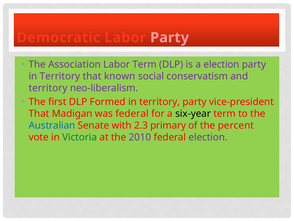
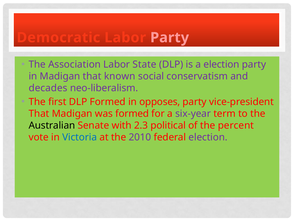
Labor Term: Term -> State
Territory at (60, 76): Territory -> Madigan
territory at (48, 88): territory -> decades
territory at (160, 102): territory -> opposes
was federal: federal -> formed
six-year colour: black -> purple
Australian colour: blue -> black
primary: primary -> political
Victoria colour: green -> blue
